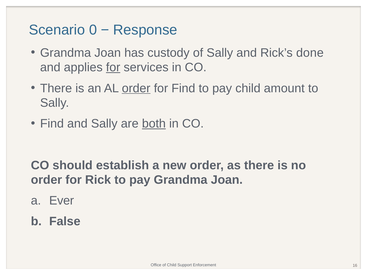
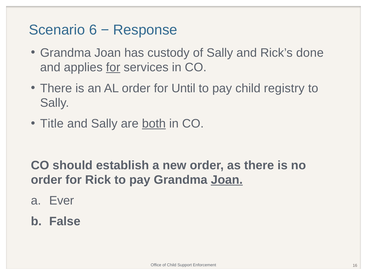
0: 0 -> 6
order at (136, 88) underline: present -> none
for Find: Find -> Until
amount: amount -> registry
Find at (52, 124): Find -> Title
Joan at (227, 180) underline: none -> present
